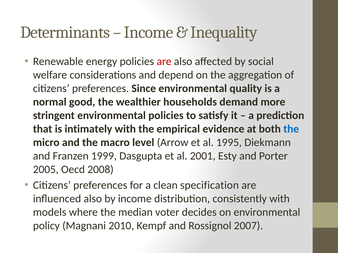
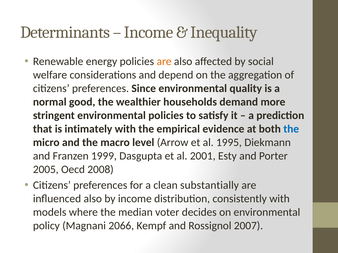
are at (164, 62) colour: red -> orange
specification: specification -> substantially
2010: 2010 -> 2066
